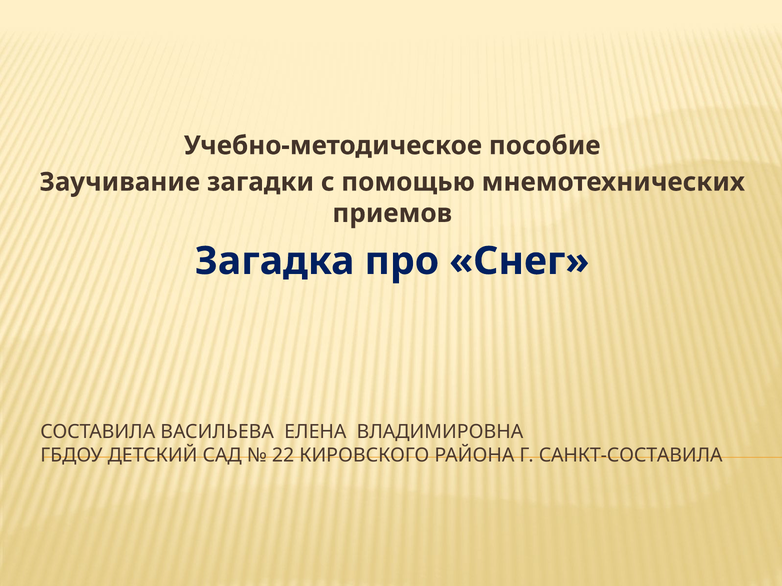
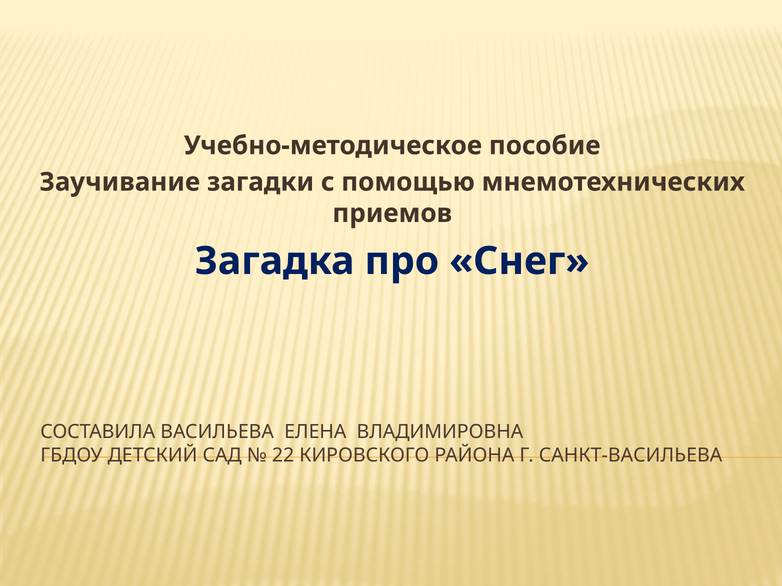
САНКТ-СОСТАВИЛА: САНКТ-СОСТАВИЛА -> САНКТ-ВАСИЛЬЕВА
